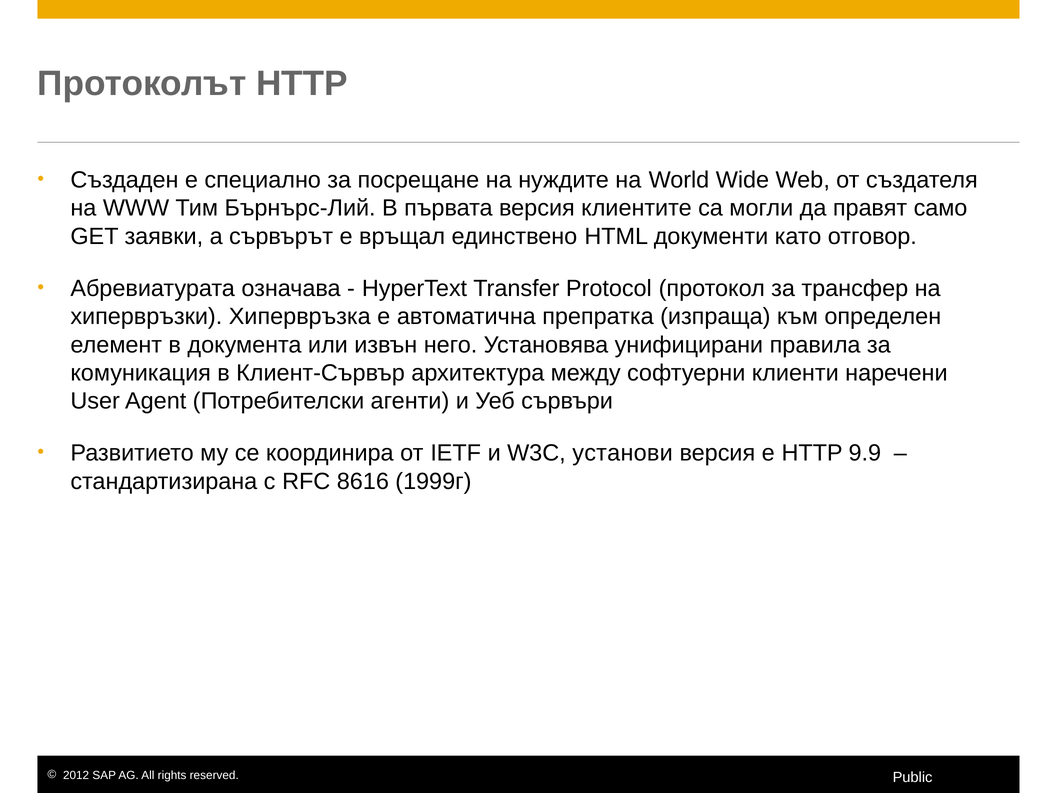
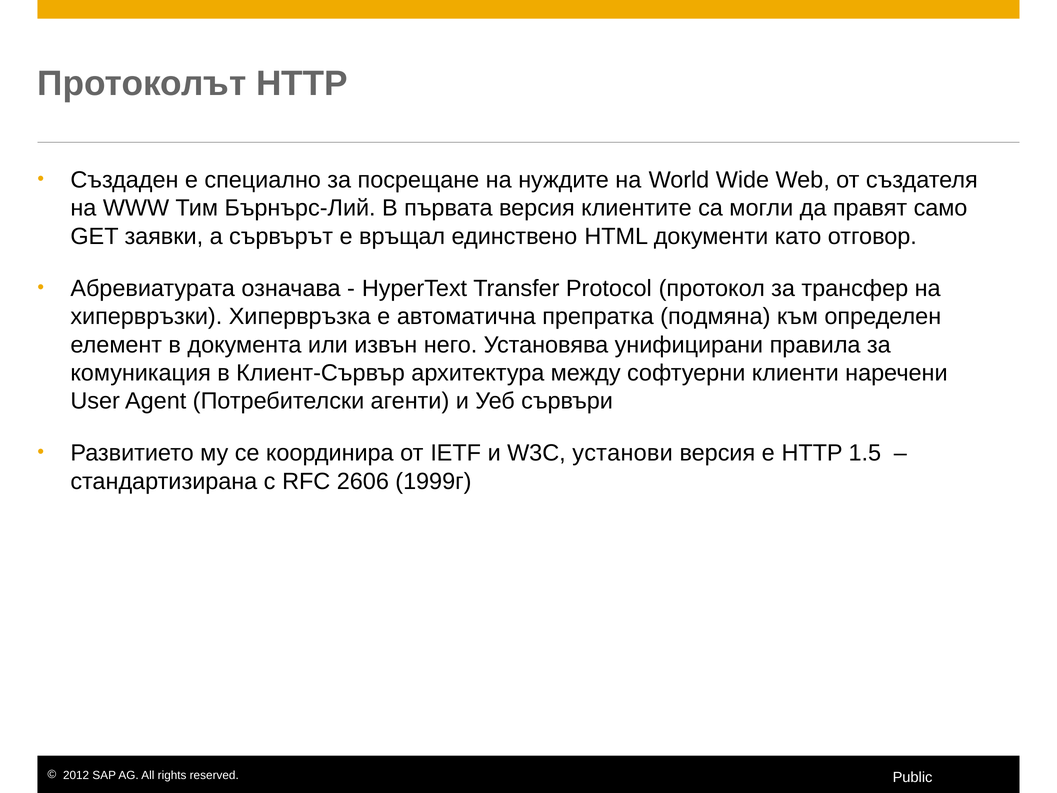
изпраща: изпраща -> подмяна
9.9: 9.9 -> 1.5
8616: 8616 -> 2606
